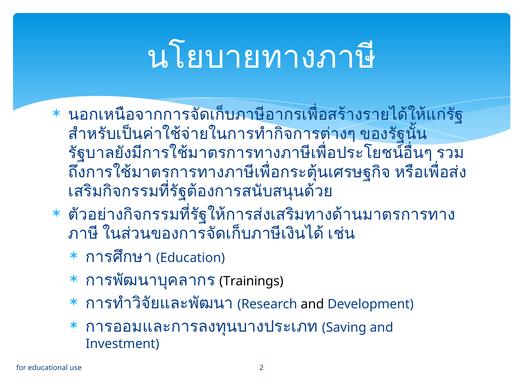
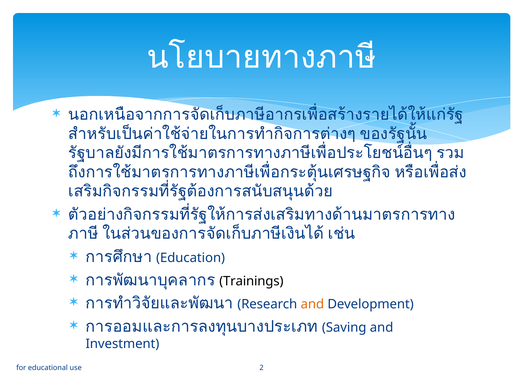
and at (312, 305) colour: black -> orange
